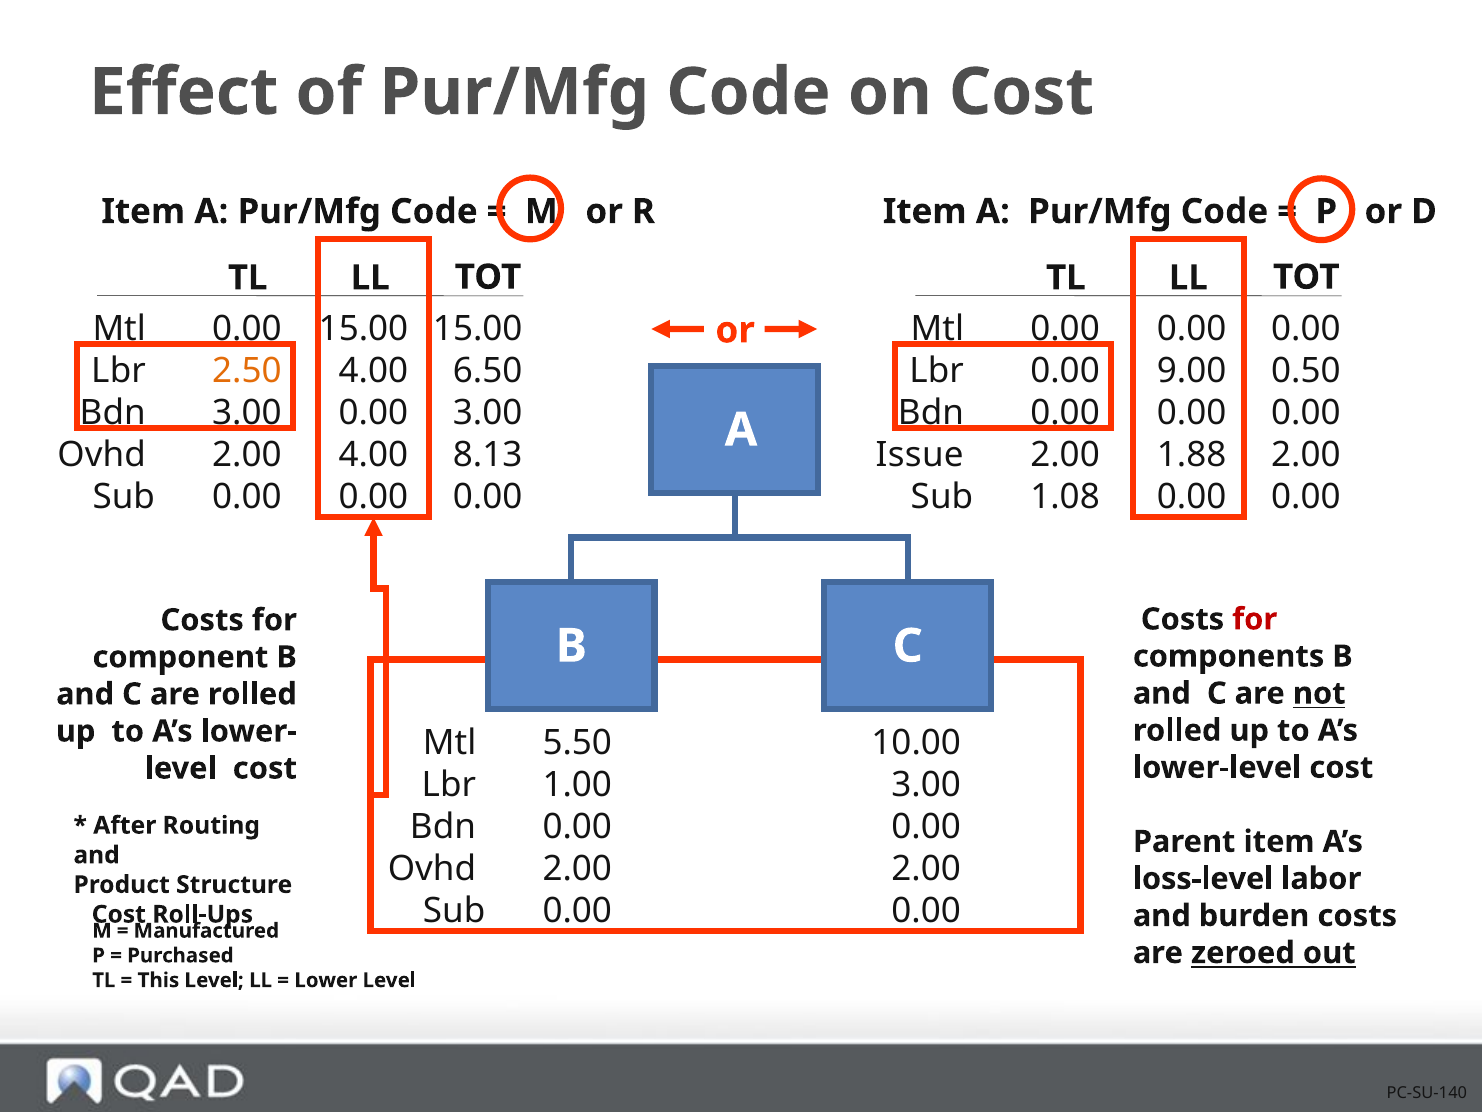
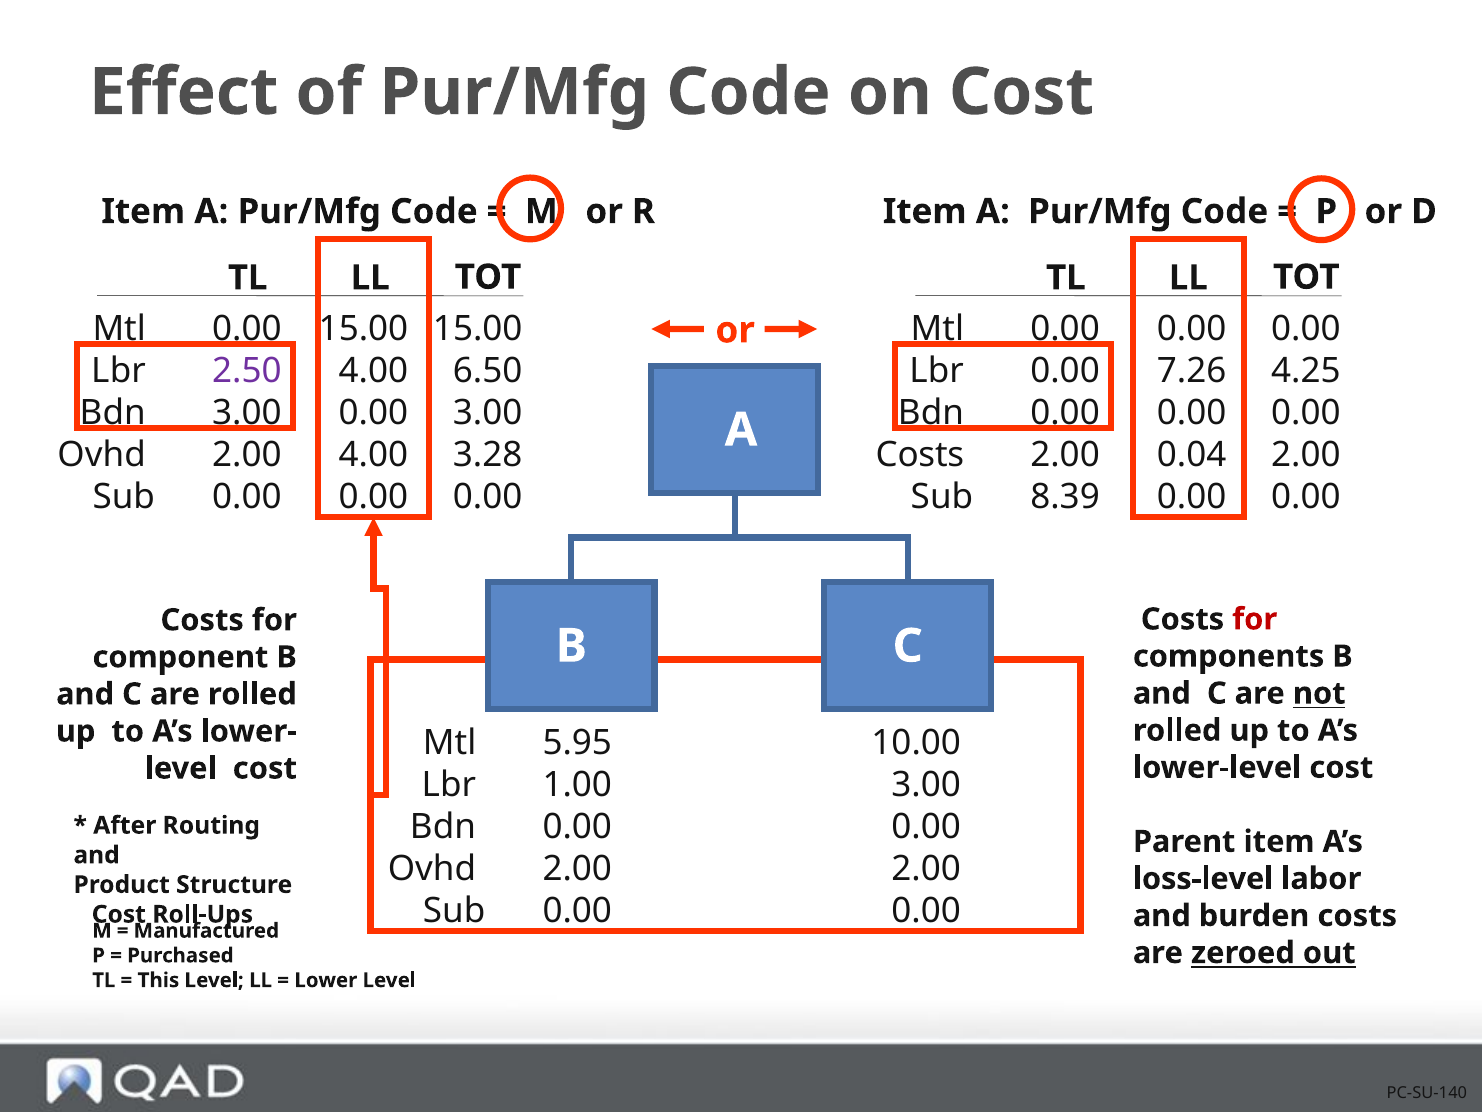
2.50 colour: orange -> purple
9.00: 9.00 -> 7.26
0.50: 0.50 -> 4.25
8.13: 8.13 -> 3.28
Issue at (920, 455): Issue -> Costs
1.88: 1.88 -> 0.04
1.08: 1.08 -> 8.39
5.50: 5.50 -> 5.95
